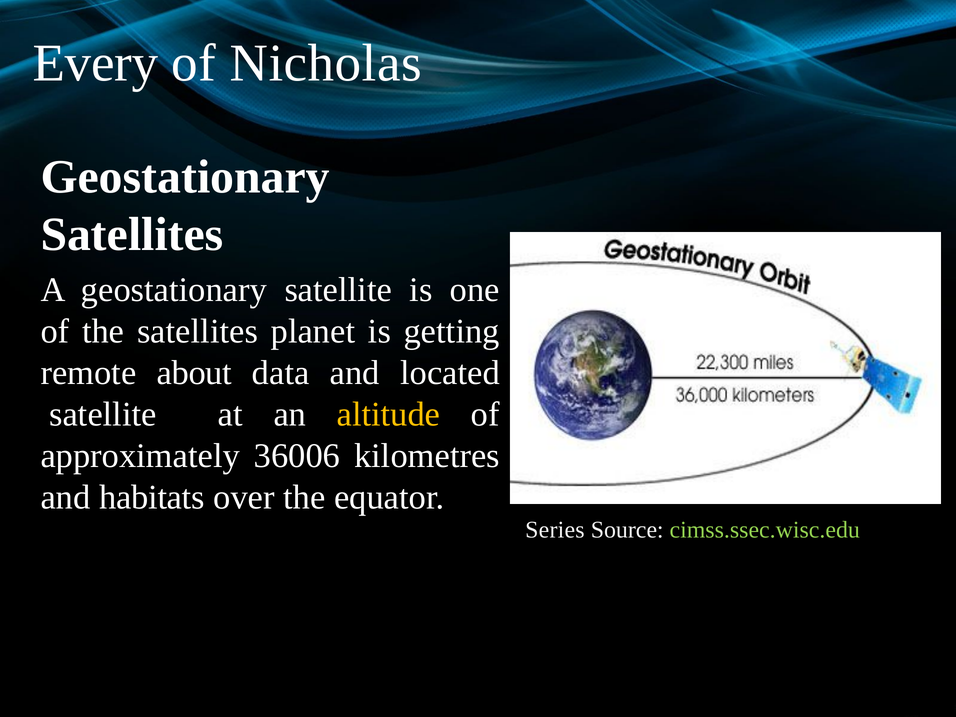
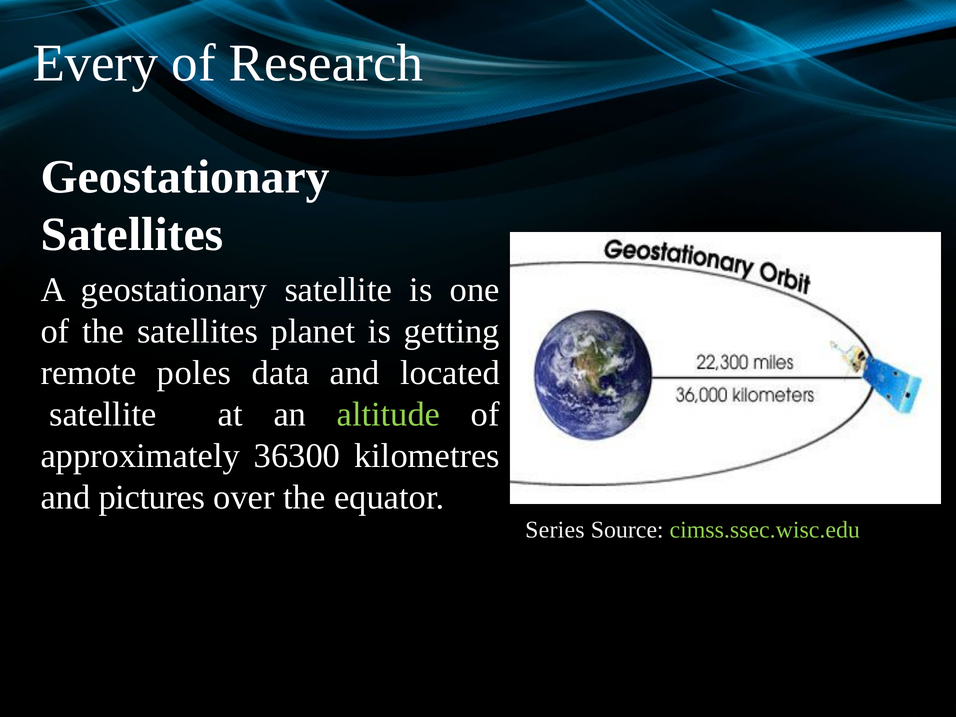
Nicholas: Nicholas -> Research
about: about -> poles
altitude colour: yellow -> light green
36006: 36006 -> 36300
habitats: habitats -> pictures
